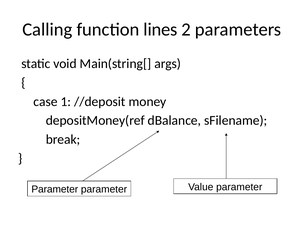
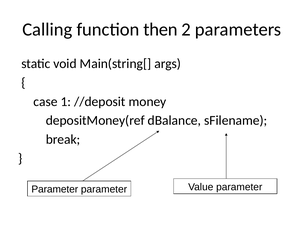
lines: lines -> then
